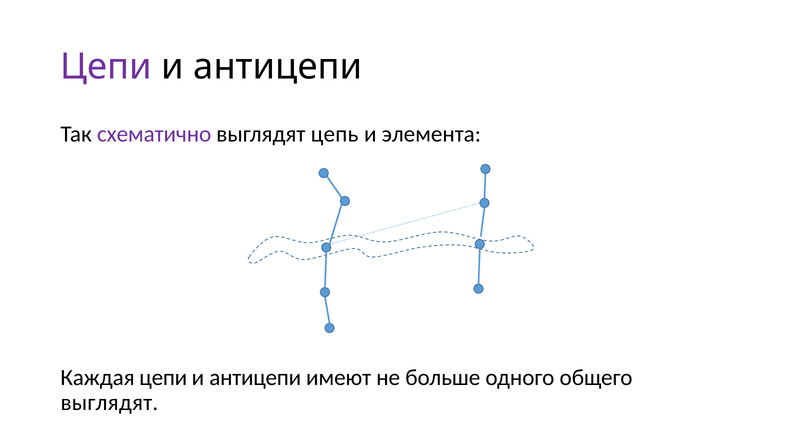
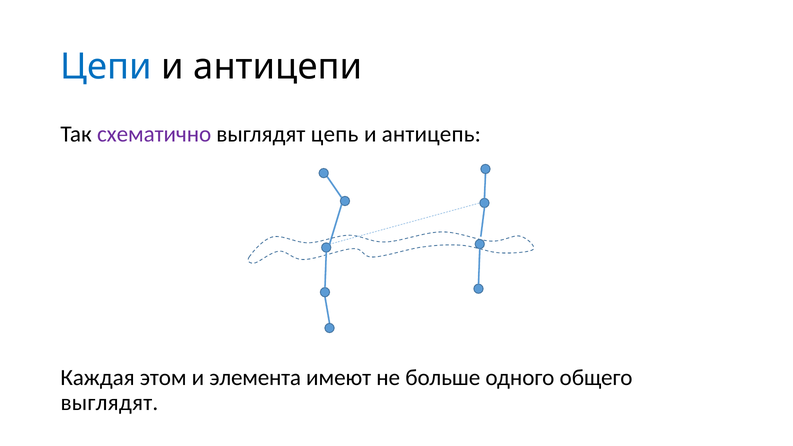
Цепи at (106, 67) colour: purple -> blue
элемента: элемента -> антицепь
Каждая цепи: цепи -> этом
антицепи at (255, 378): антицепи -> элемента
